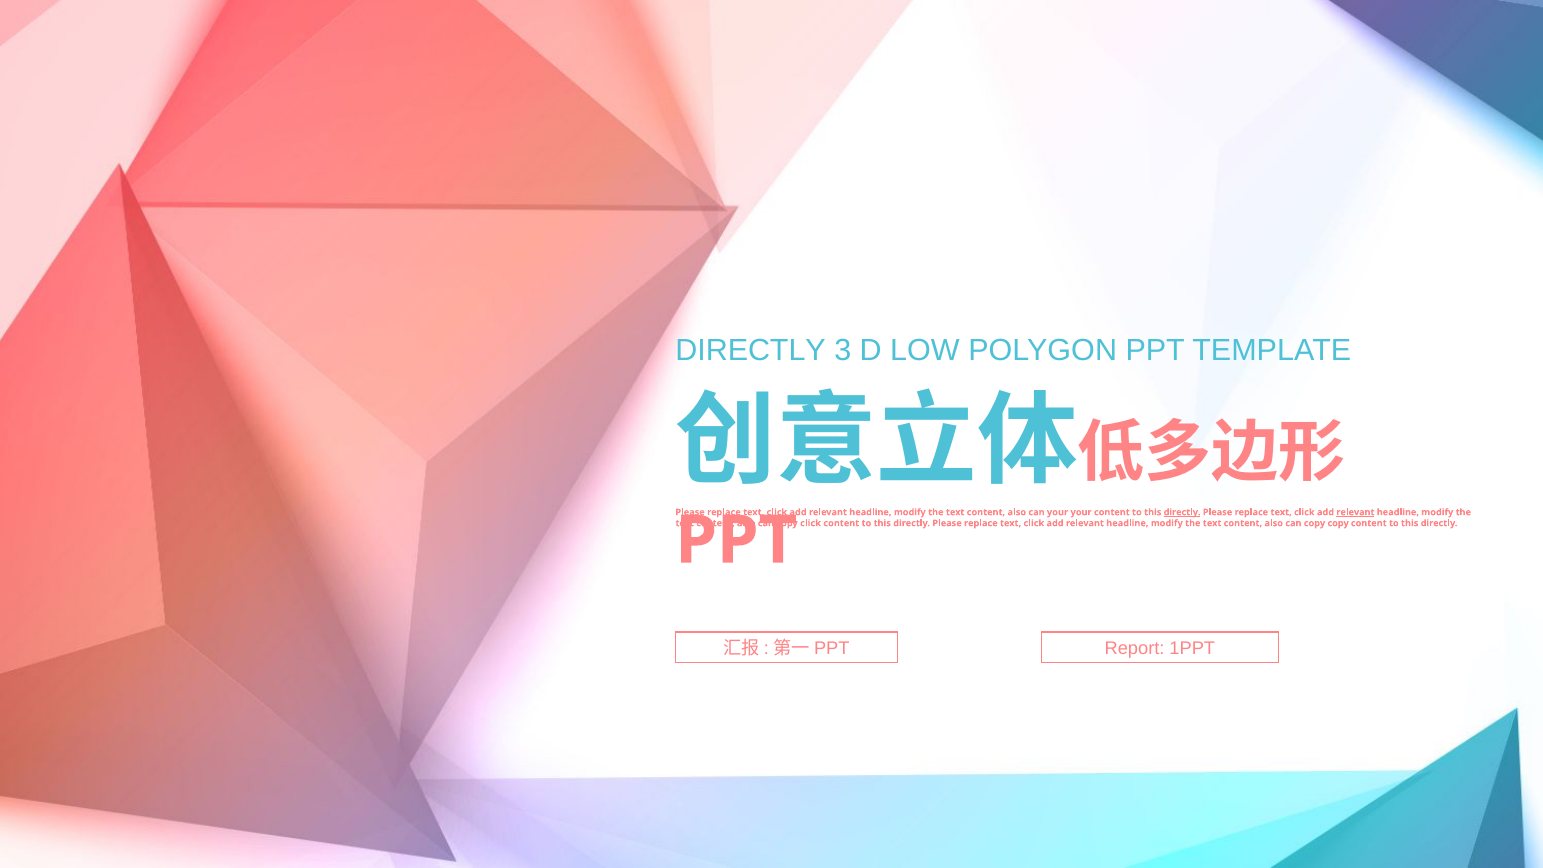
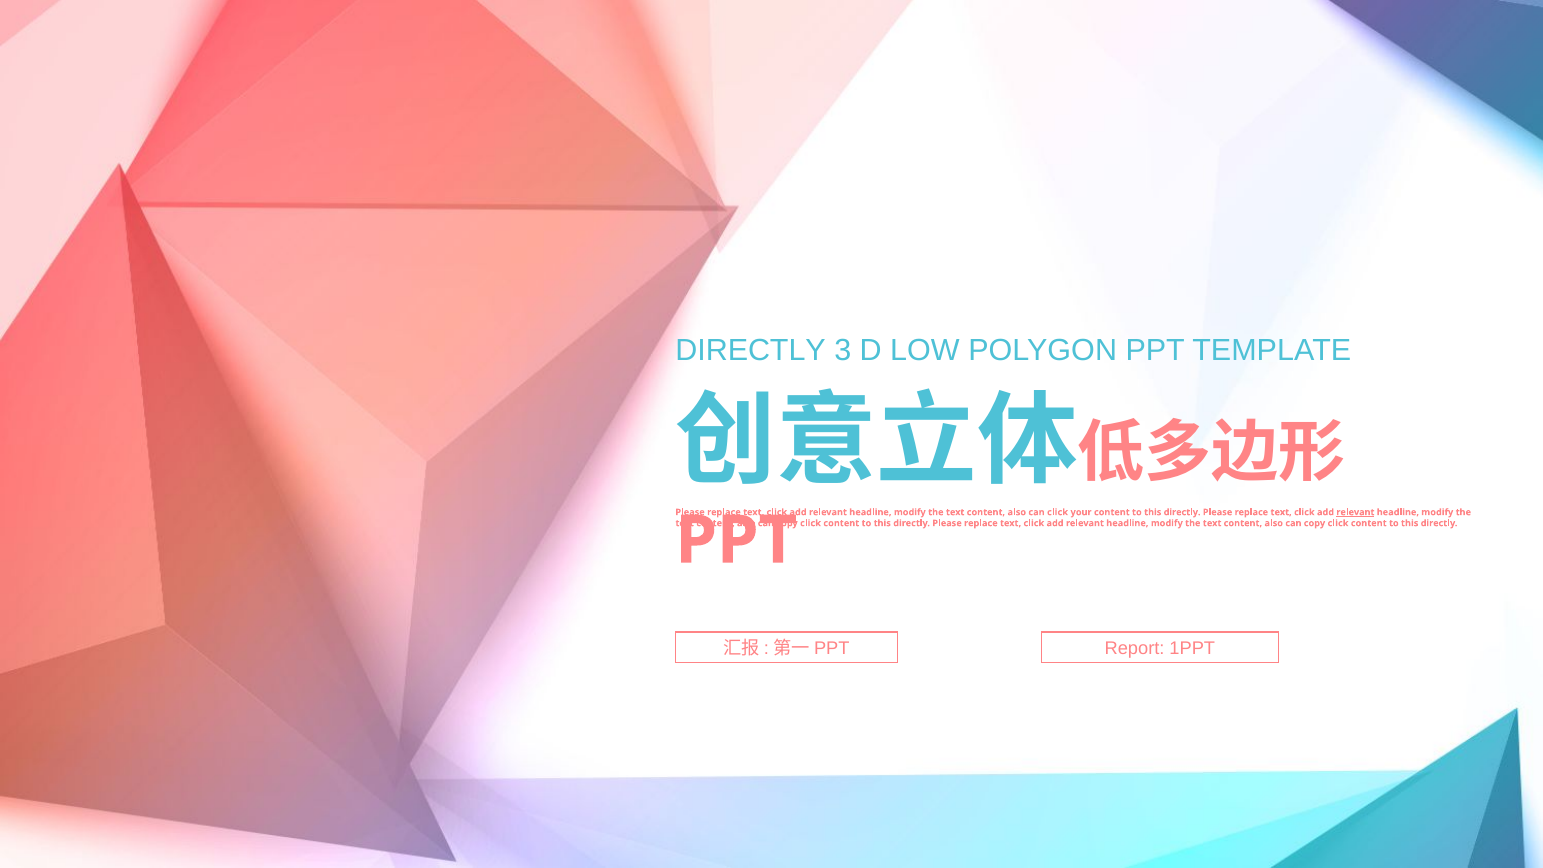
can your: your -> click
directly at (1182, 512) underline: present -> none
copy at (1338, 523): copy -> click
